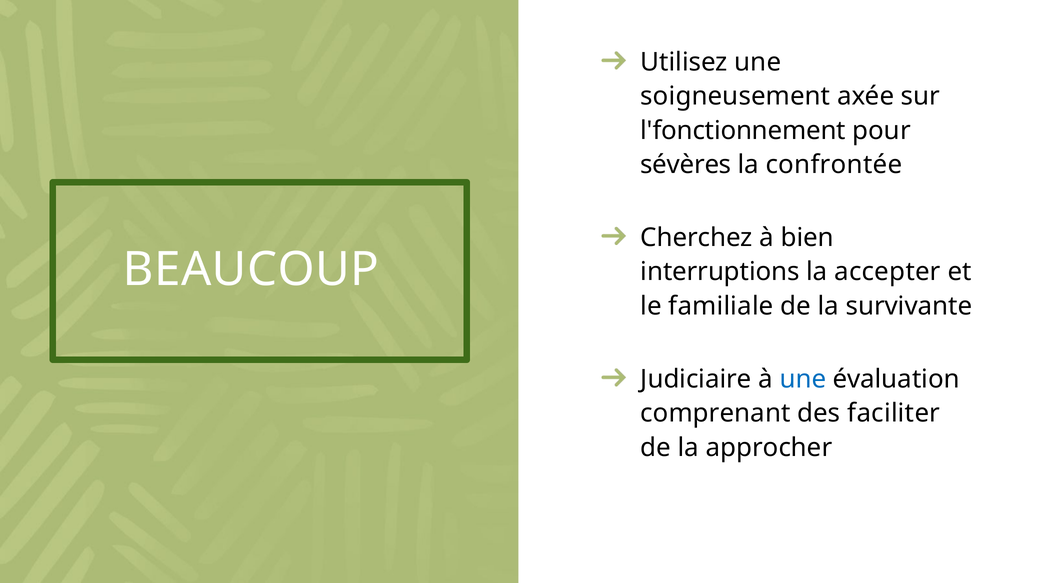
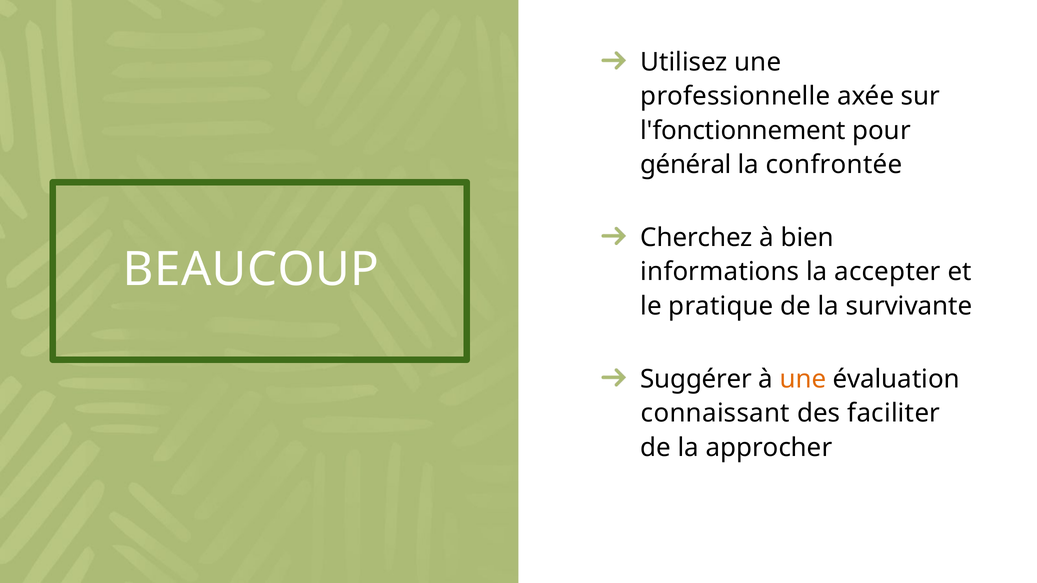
soigneusement: soigneusement -> professionnelle
sévères: sévères -> général
interruptions: interruptions -> informations
familiale: familiale -> pratique
Judiciaire: Judiciaire -> Suggérer
une at (803, 379) colour: blue -> orange
comprenant: comprenant -> connaissant
